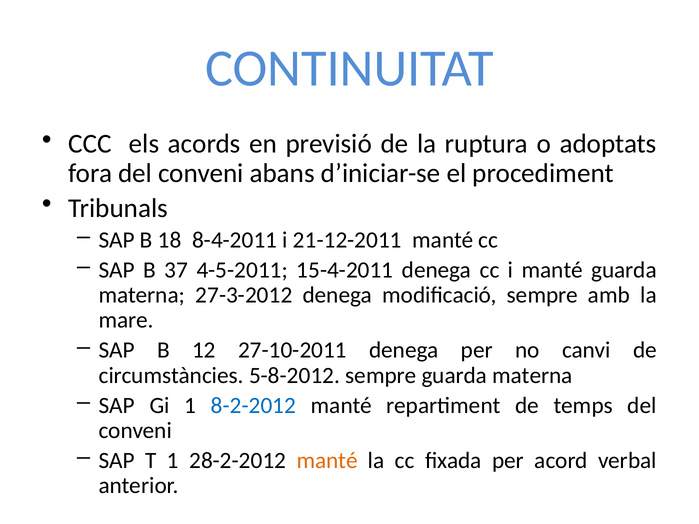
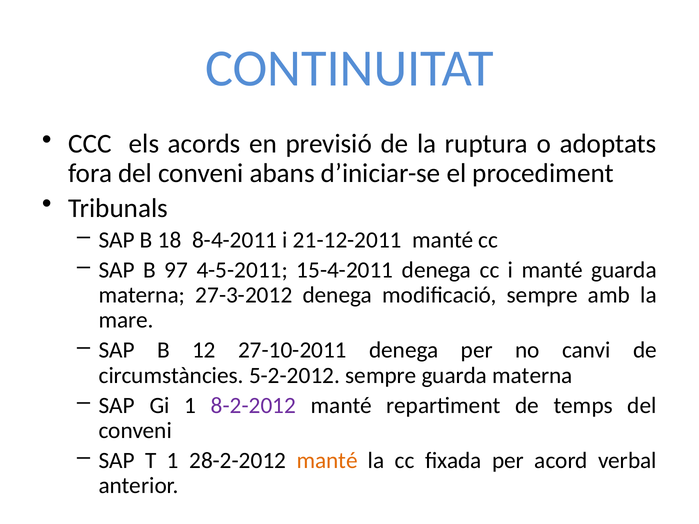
37: 37 -> 97
5-8-2012: 5-8-2012 -> 5-2-2012
8-2-2012 colour: blue -> purple
